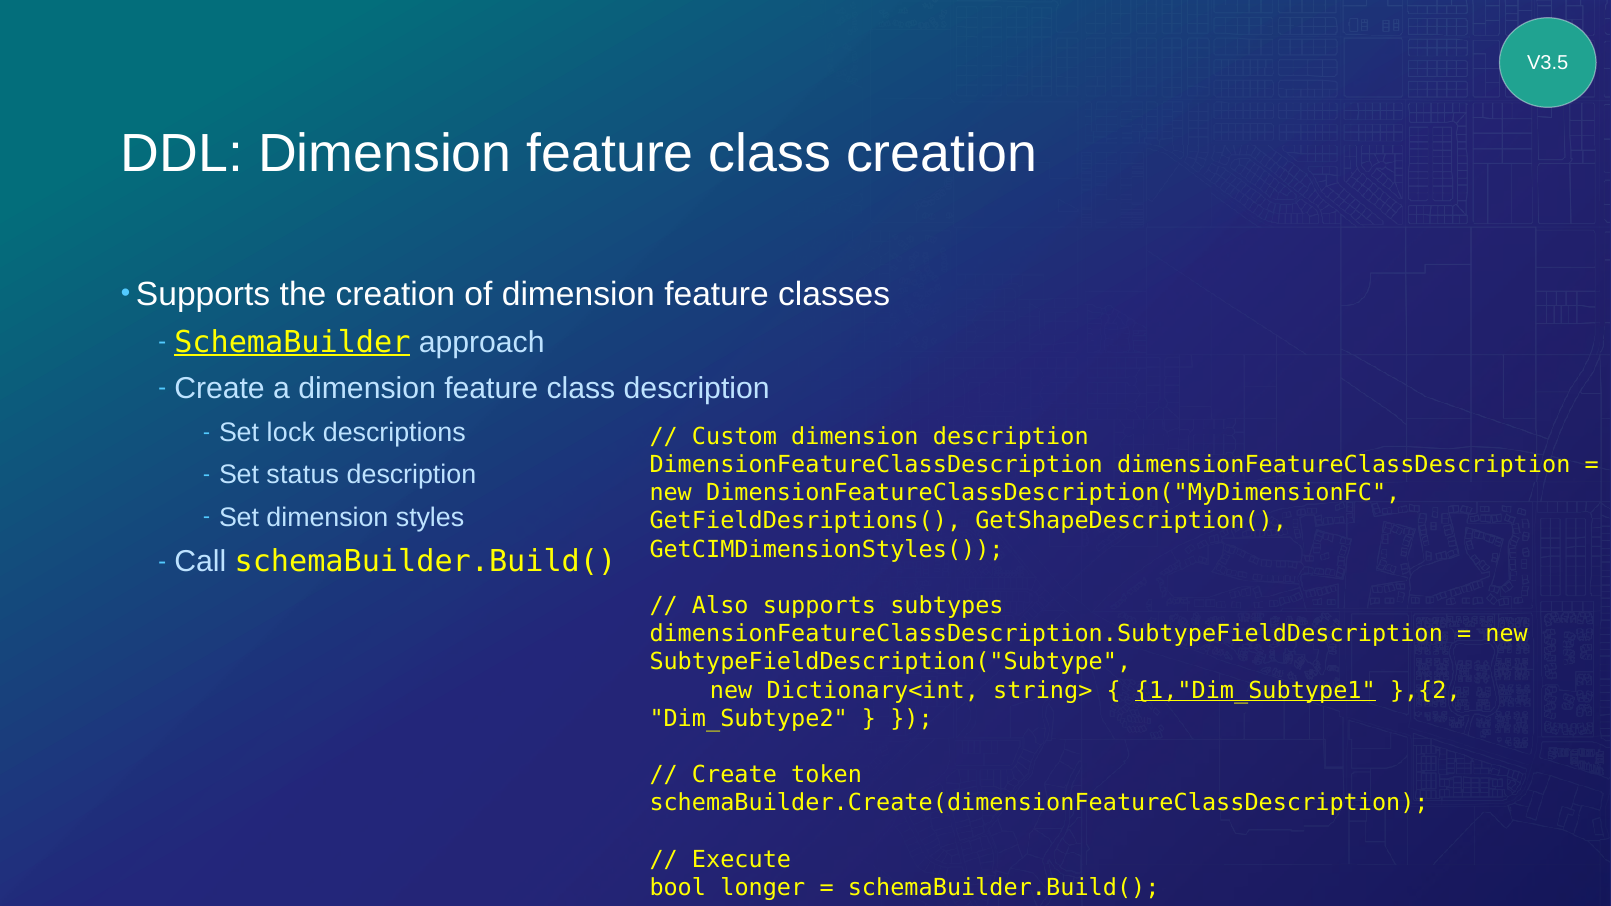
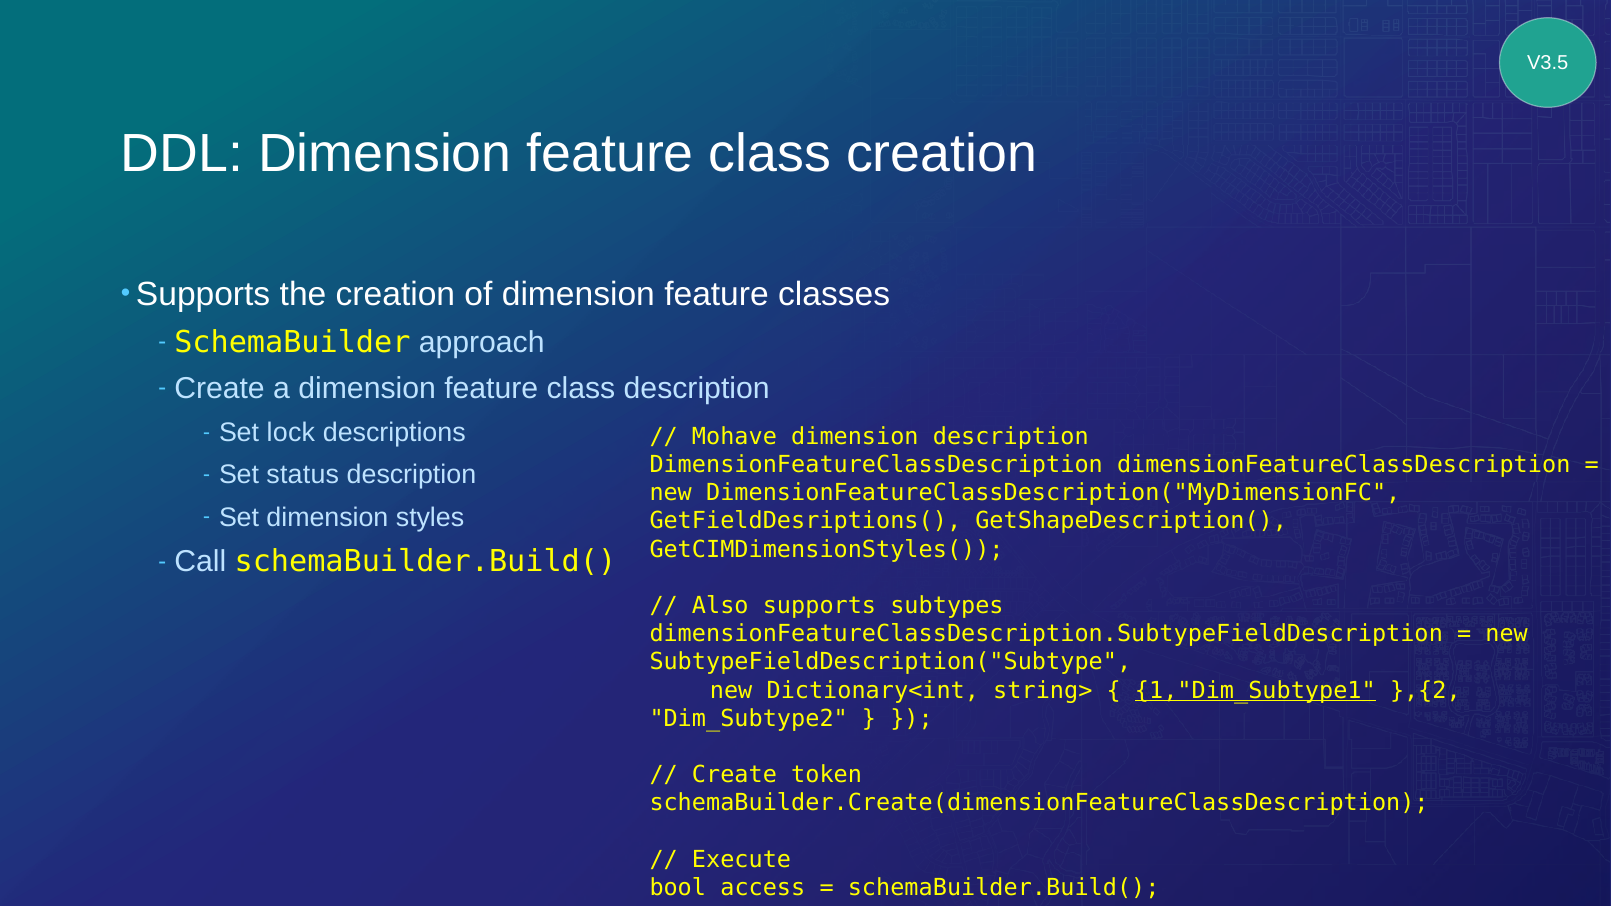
SchemaBuilder underline: present -> none
Custom: Custom -> Mohave
longer: longer -> access
